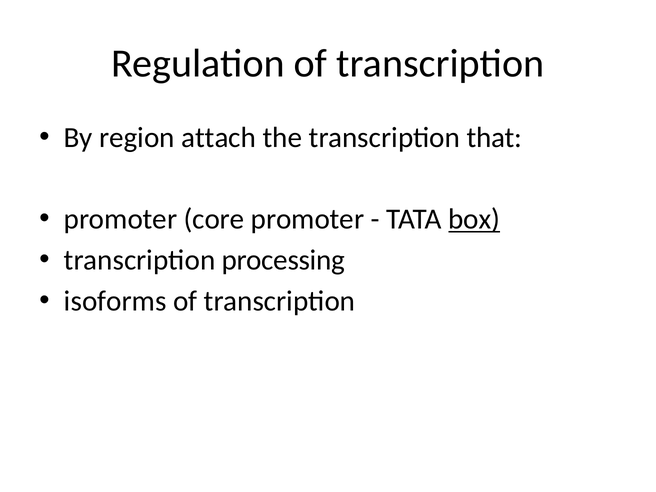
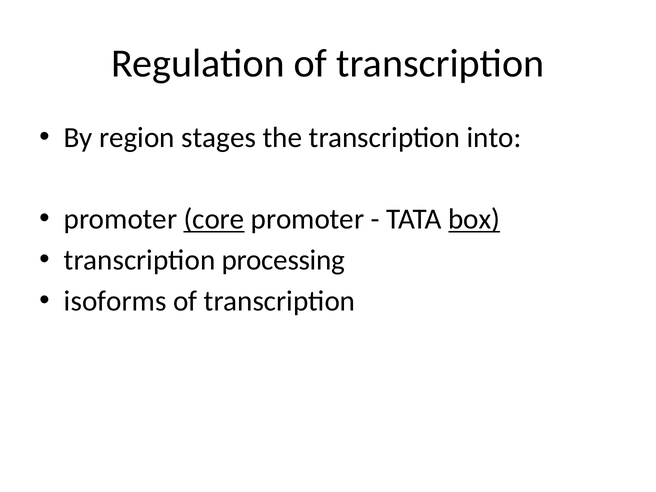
attach: attach -> stages
that: that -> into
core underline: none -> present
